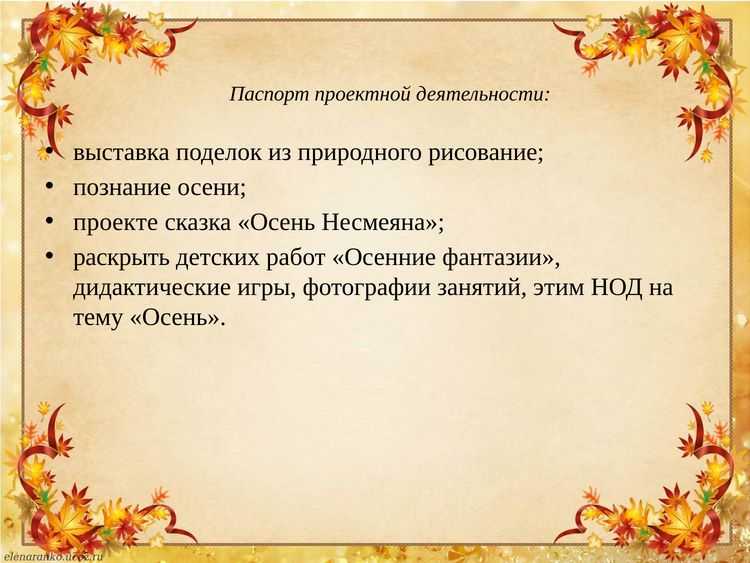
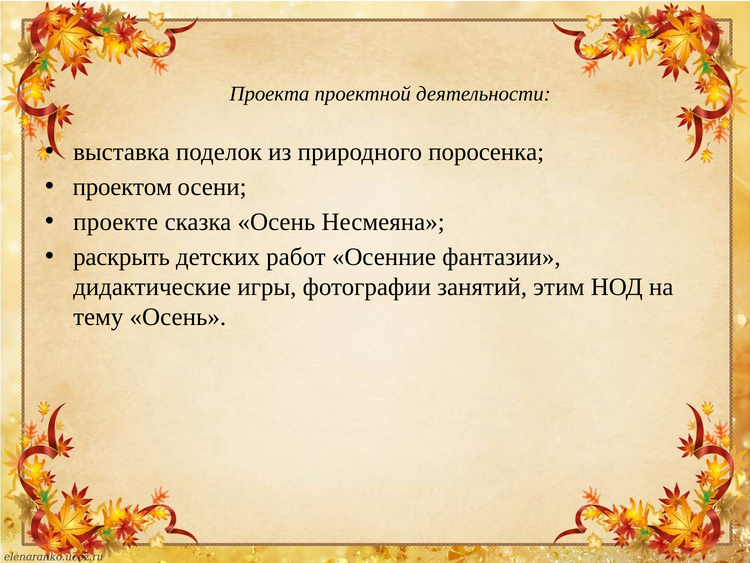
Паспорт: Паспорт -> Проекта
рисование: рисование -> поросенка
познание: познание -> проектом
